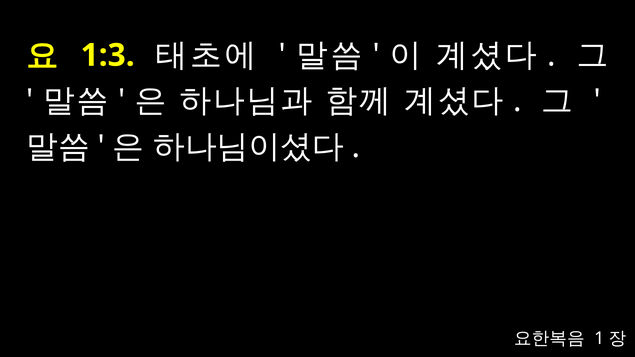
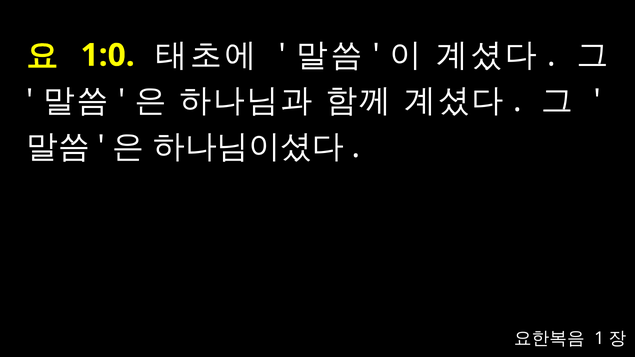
1:3: 1:3 -> 1:0
